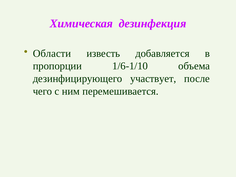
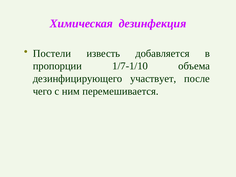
Области: Области -> Постели
1/6-1/10: 1/6-1/10 -> 1/7-1/10
